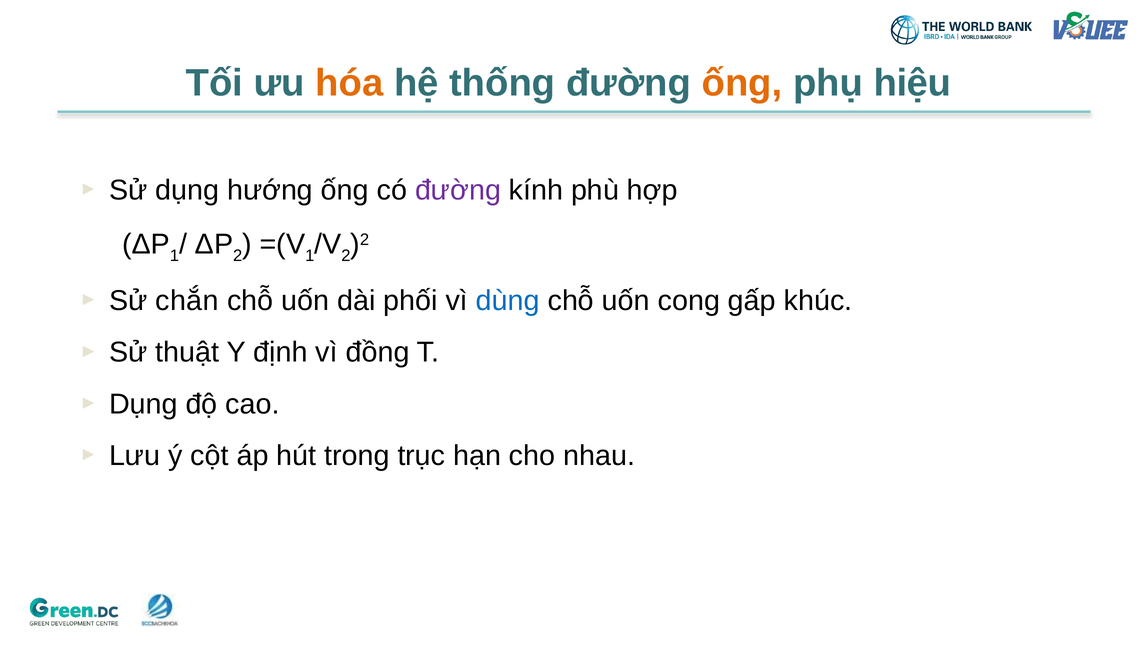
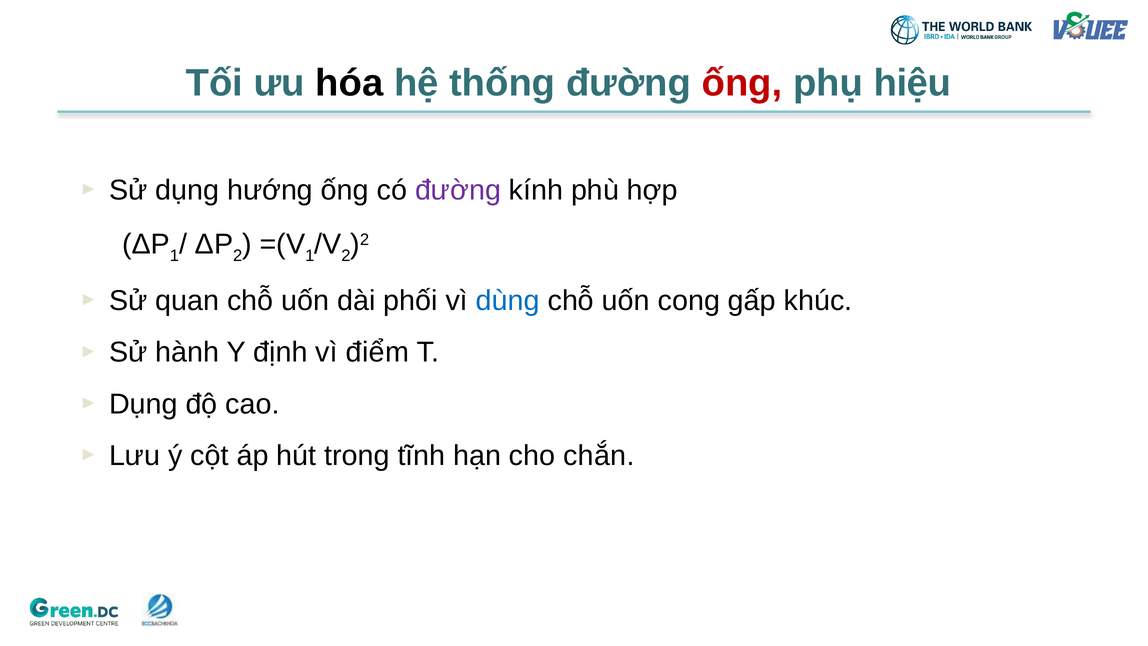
hóa colour: orange -> black
ống at (742, 83) colour: orange -> red
chắn: chắn -> quan
thuật: thuật -> hành
đồng: đồng -> điểm
trục: trục -> tĩnh
nhau: nhau -> chắn
